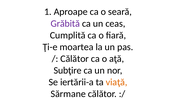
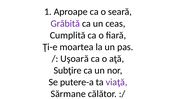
Călător at (75, 59): Călător -> Uşoară
iertării-a: iertării-a -> putere-a
viaţă colour: orange -> purple
